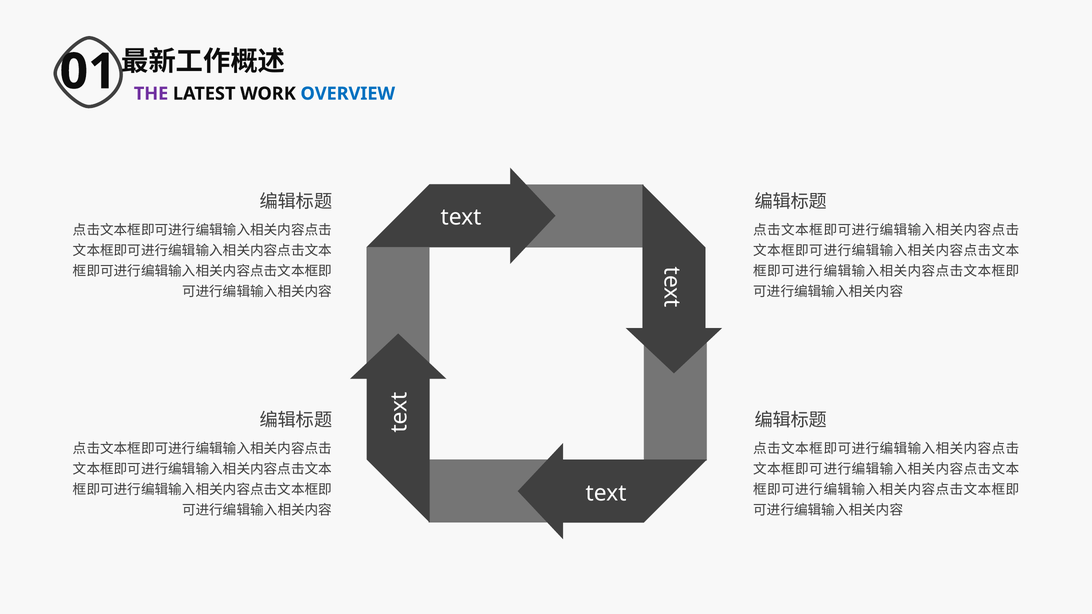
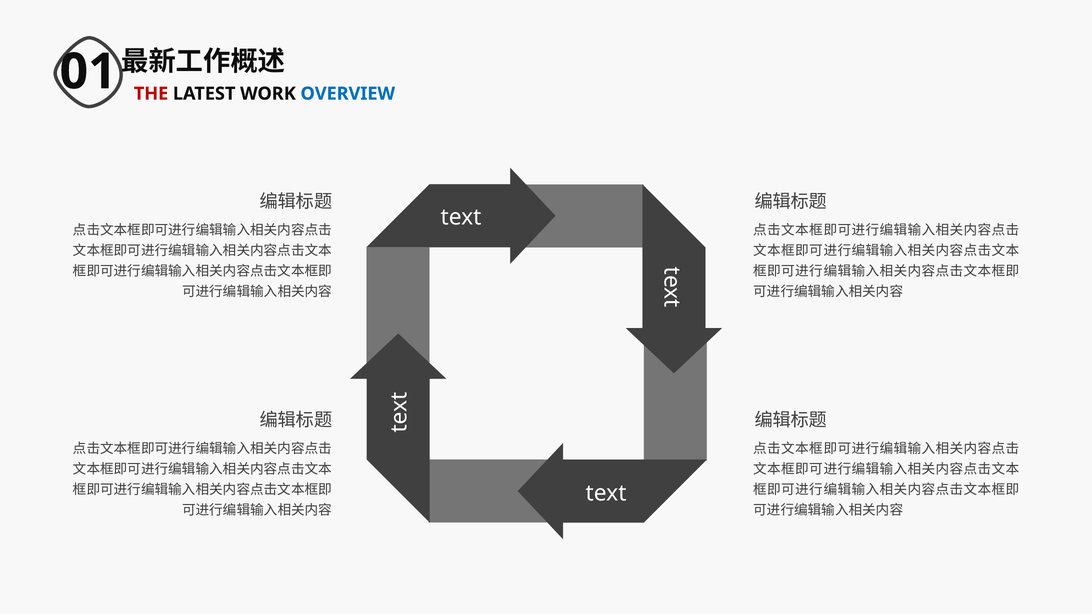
THE colour: purple -> red
